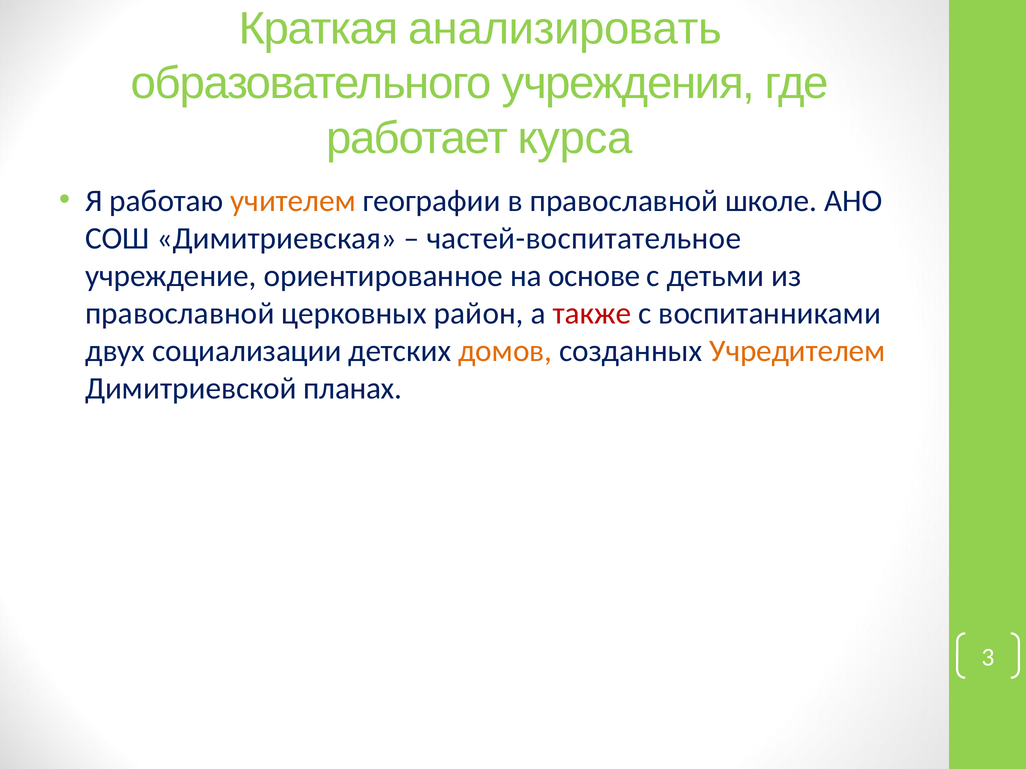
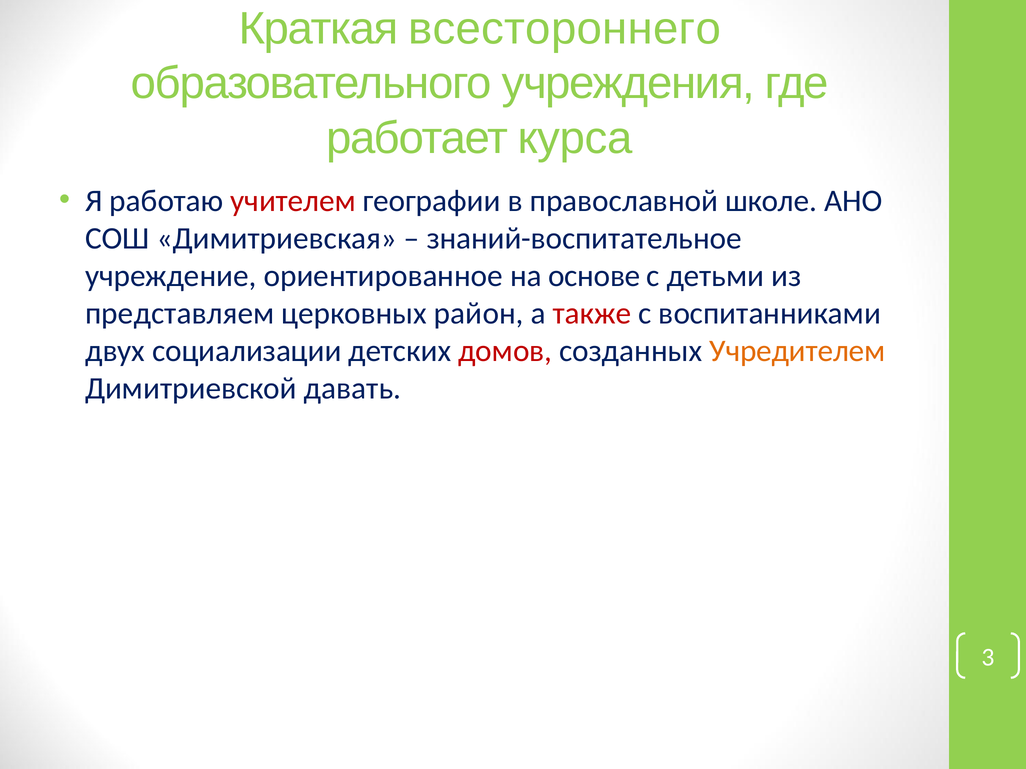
анализировать: анализировать -> всестороннего
учителем colour: orange -> red
частей-воспитательное: частей-воспитательное -> знаний-воспитательное
православной at (180, 314): православной -> представляем
домов colour: orange -> red
планах: планах -> давать
